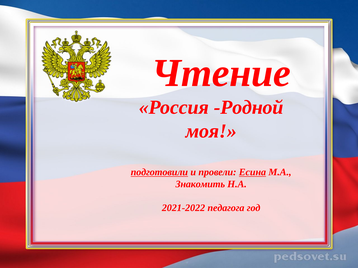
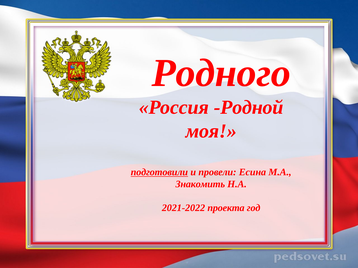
Чтение: Чтение -> Родного
Есина underline: present -> none
педагога: педагога -> проекта
